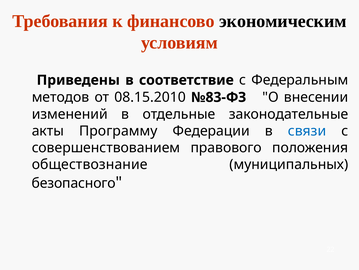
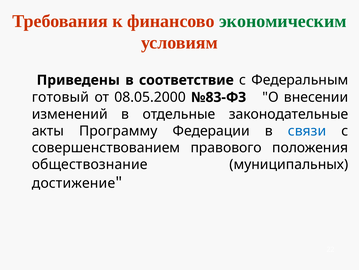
экономическим colour: black -> green
методов: методов -> готовый
08.15.2010: 08.15.2010 -> 08.05.2000
безопасного: безопасного -> достижение
